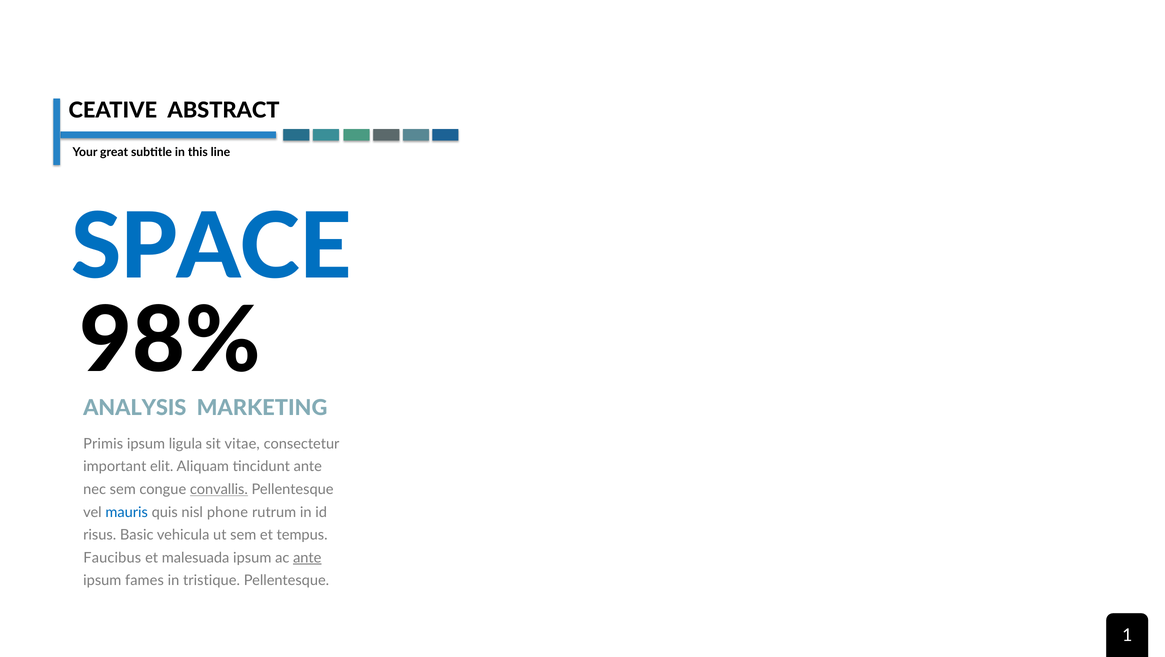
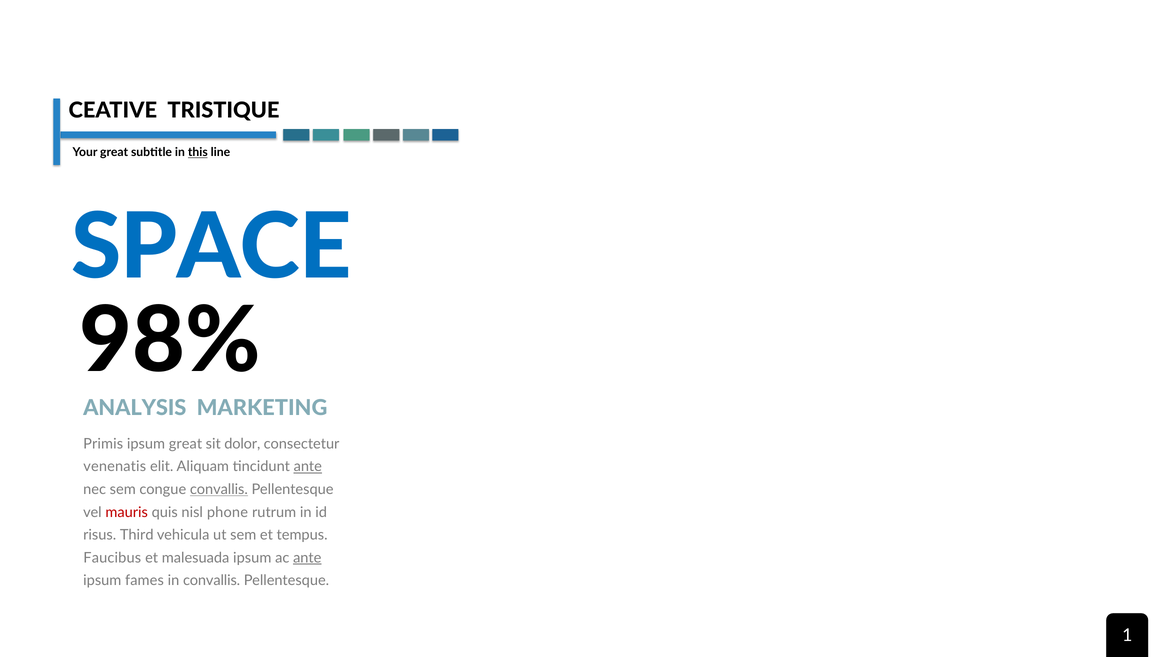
ABSTRACT: ABSTRACT -> TRISTIQUE
this underline: none -> present
ipsum ligula: ligula -> great
vitae: vitae -> dolor
important: important -> venenatis
ante at (308, 467) underline: none -> present
mauris colour: blue -> red
Basic: Basic -> Third
in tristique: tristique -> convallis
